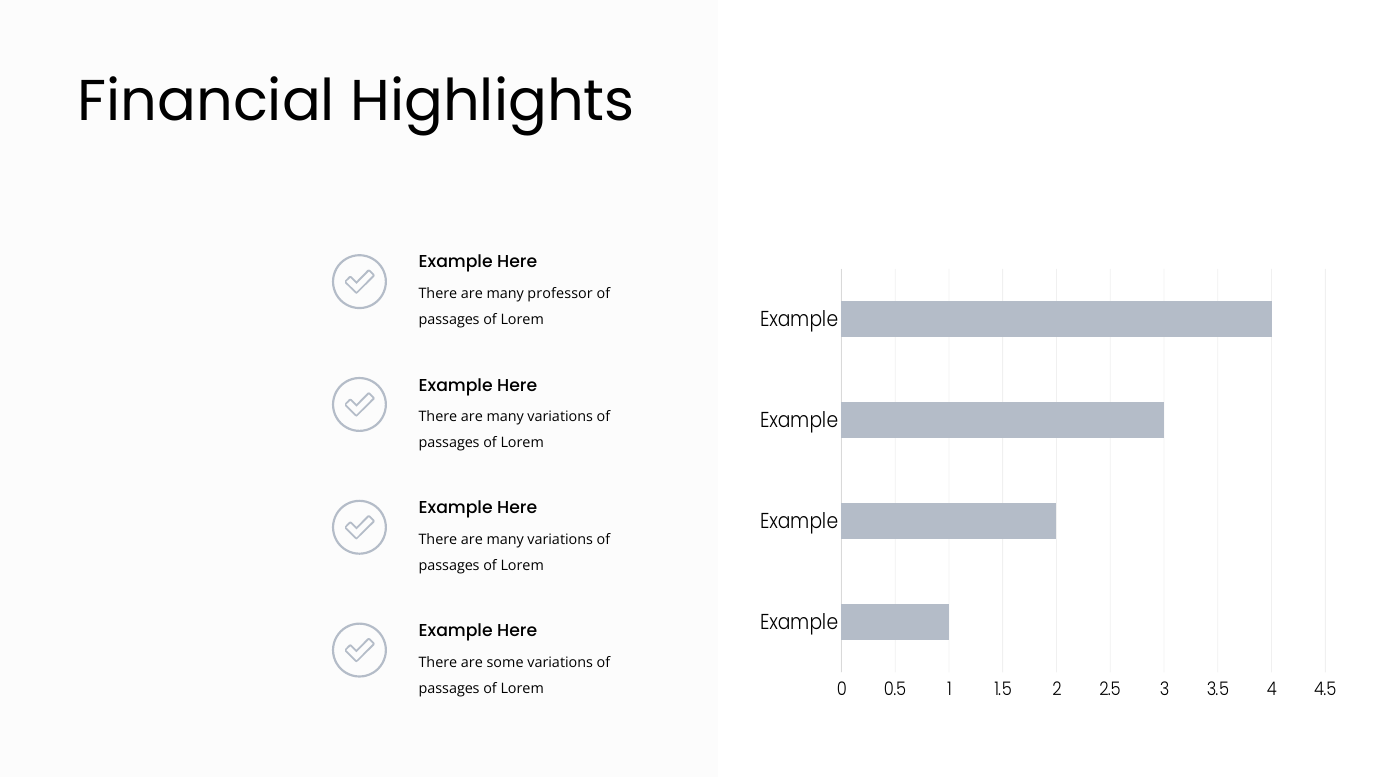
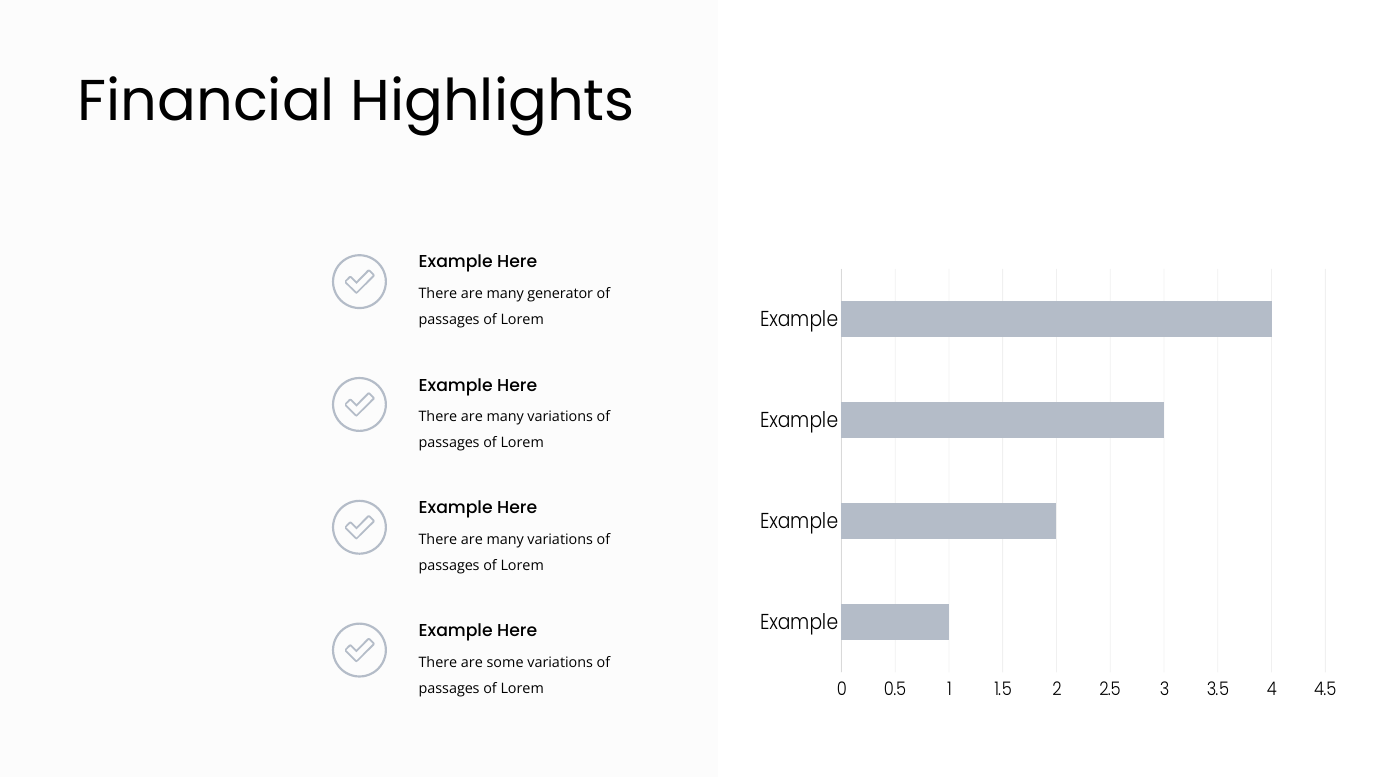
professor: professor -> generator
